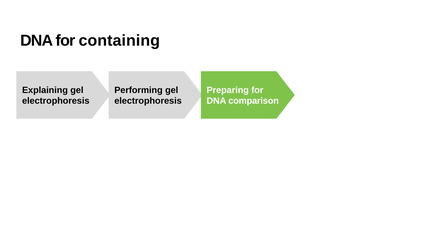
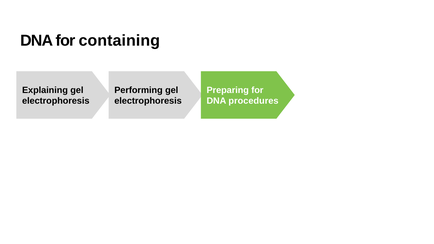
comparison: comparison -> procedures
